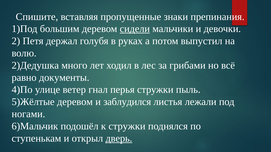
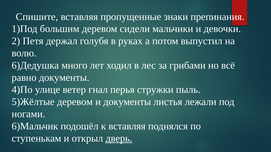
сидели underline: present -> none
2)Дедушка: 2)Дедушка -> 6)Дедушка
и заблудился: заблудился -> документы
к стружки: стружки -> вставляя
